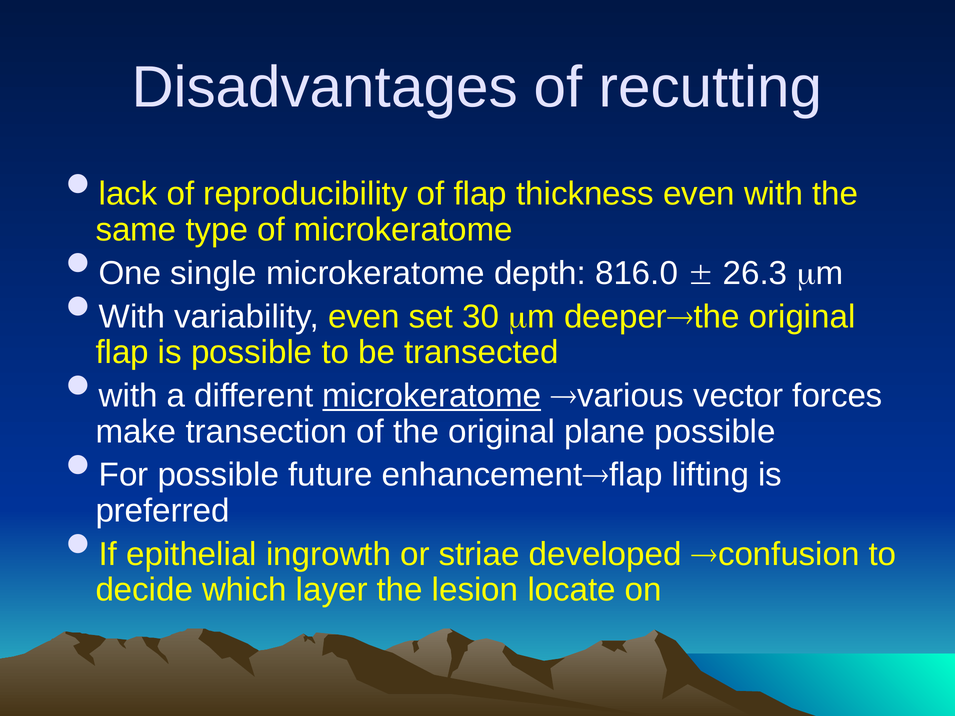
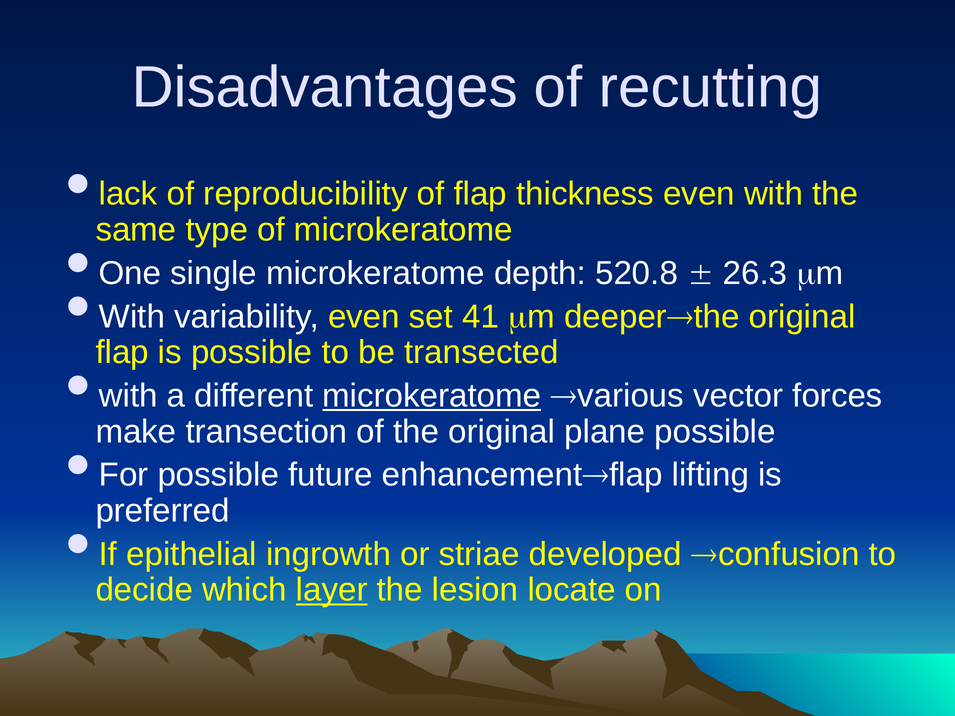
816.0: 816.0 -> 520.8
30: 30 -> 41
layer underline: none -> present
